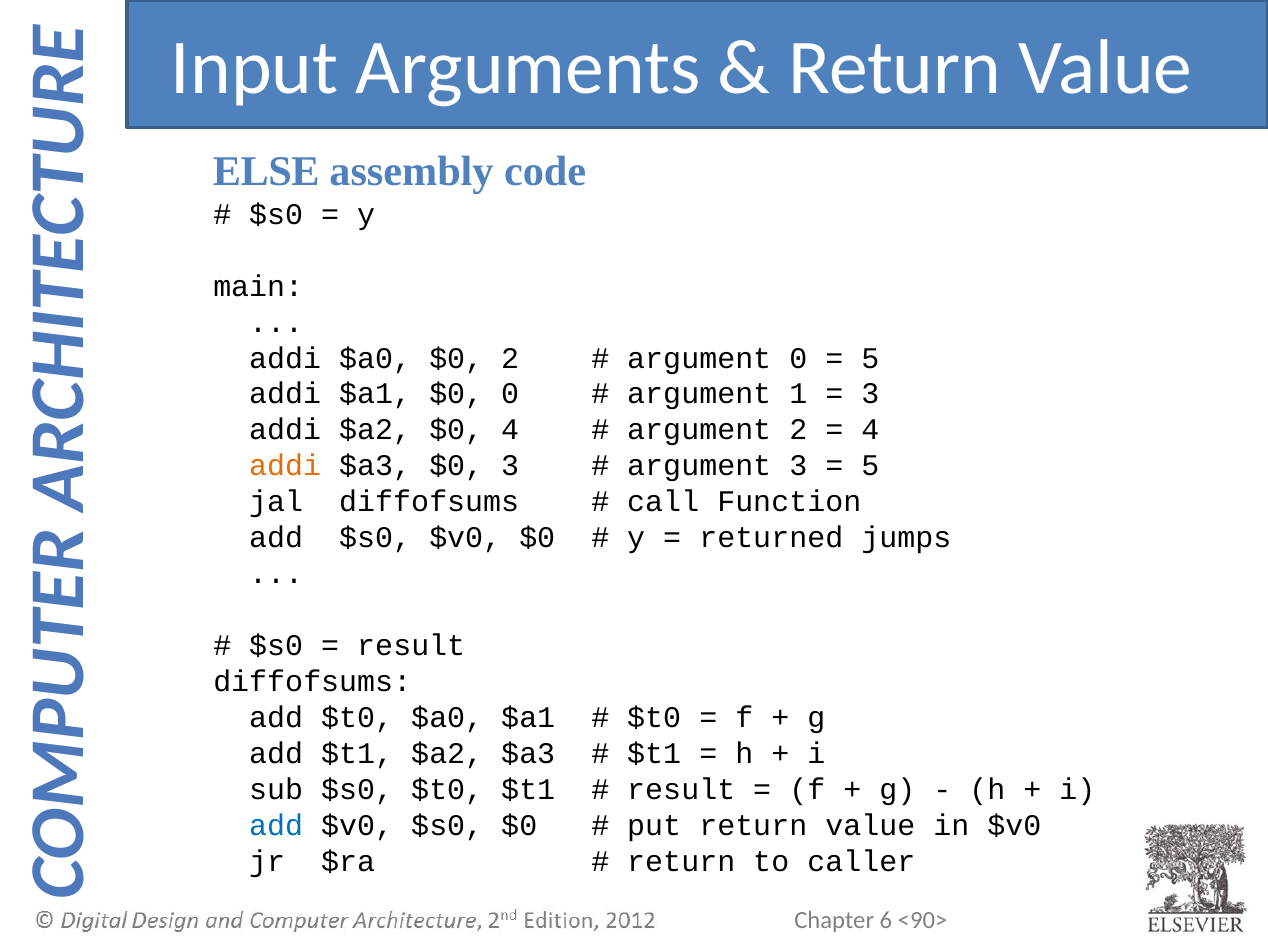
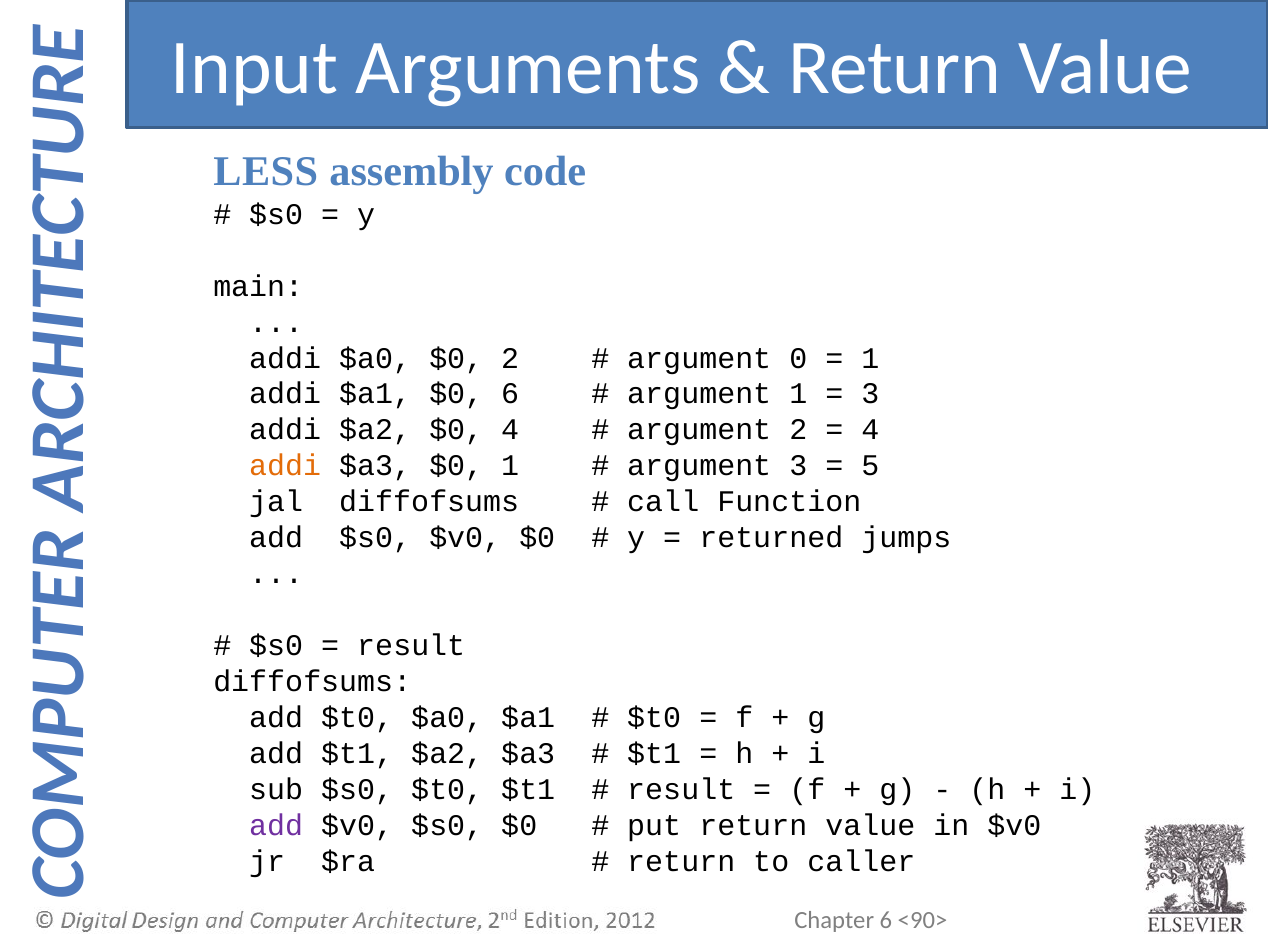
ELSE: ELSE -> LESS
5 at (870, 358): 5 -> 1
$0 0: 0 -> 6
$0 3: 3 -> 1
add at (276, 825) colour: blue -> purple
